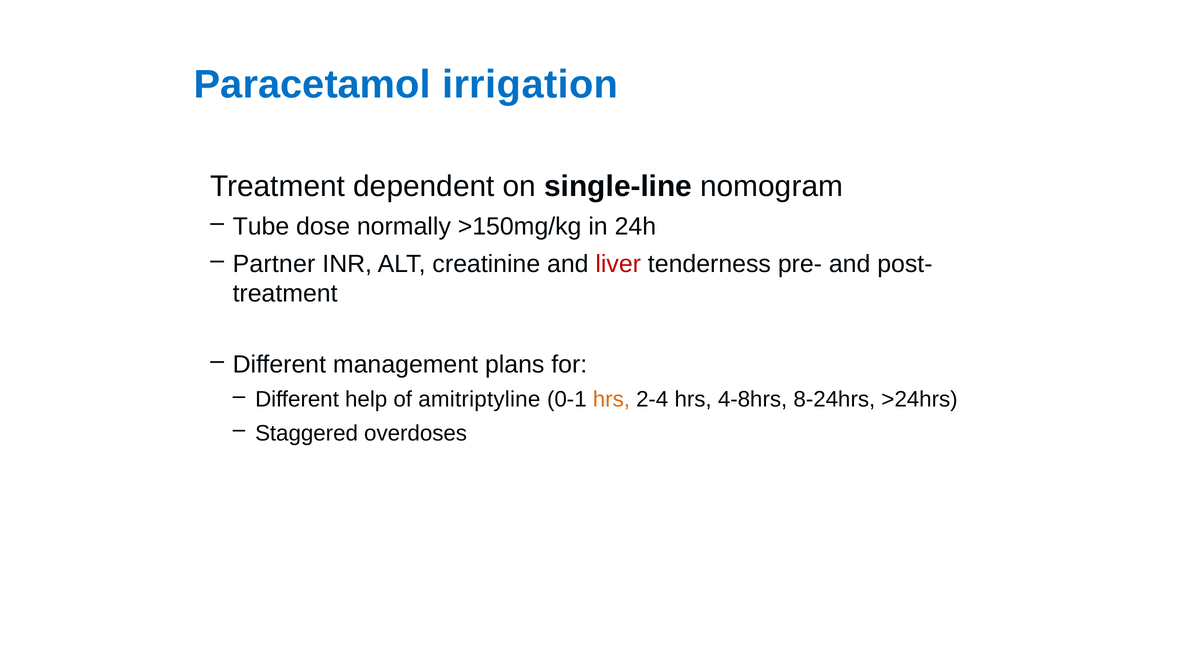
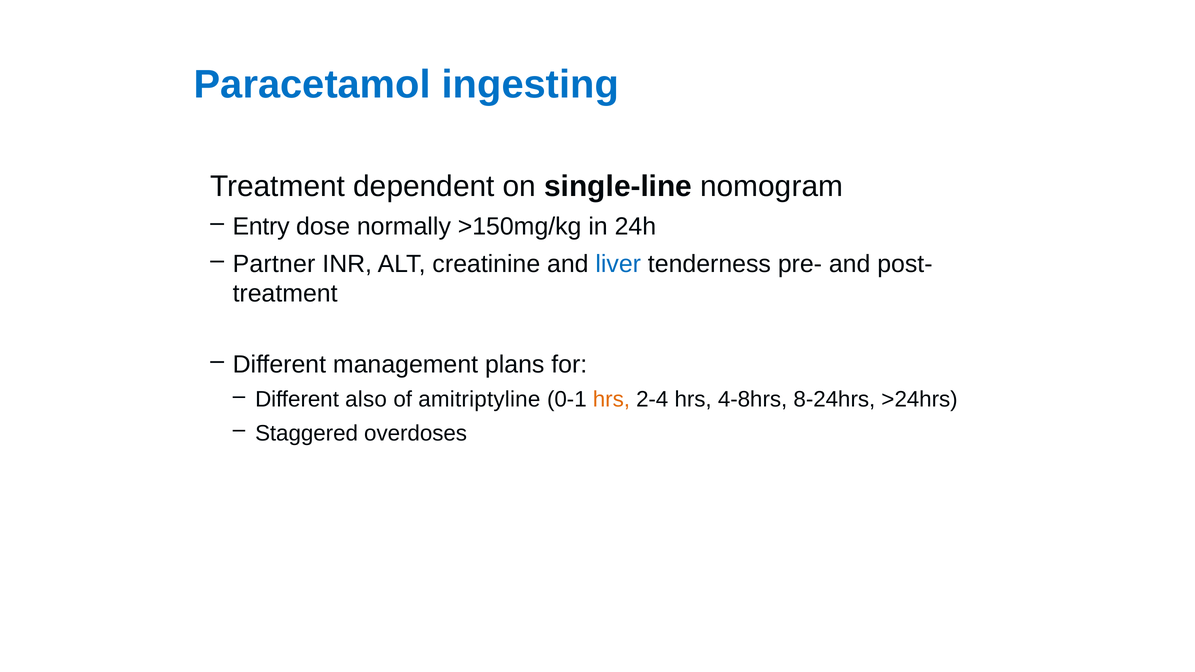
irrigation: irrigation -> ingesting
Tube: Tube -> Entry
liver colour: red -> blue
help: help -> also
